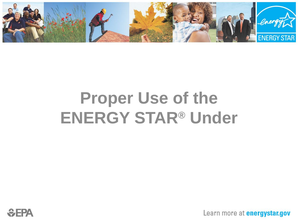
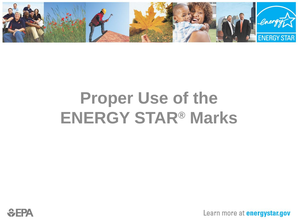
Under: Under -> Marks
